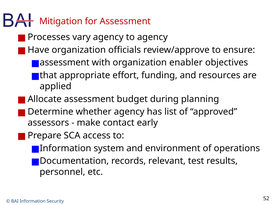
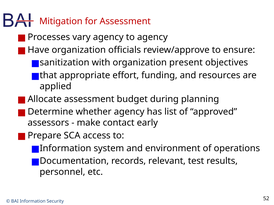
assessment at (65, 63): assessment -> sanitization
enabler: enabler -> present
